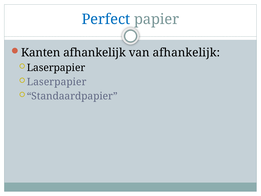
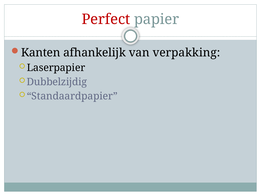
Perfect colour: blue -> red
van afhankelijk: afhankelijk -> verpakking
Laserpapier at (57, 82): Laserpapier -> Dubbelzijdig
